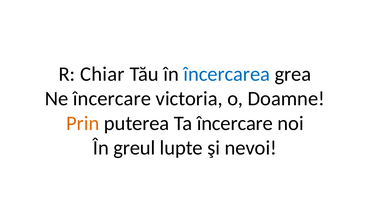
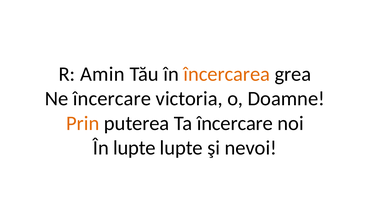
Chiar: Chiar -> Amin
încercarea colour: blue -> orange
În greul: greul -> lupte
